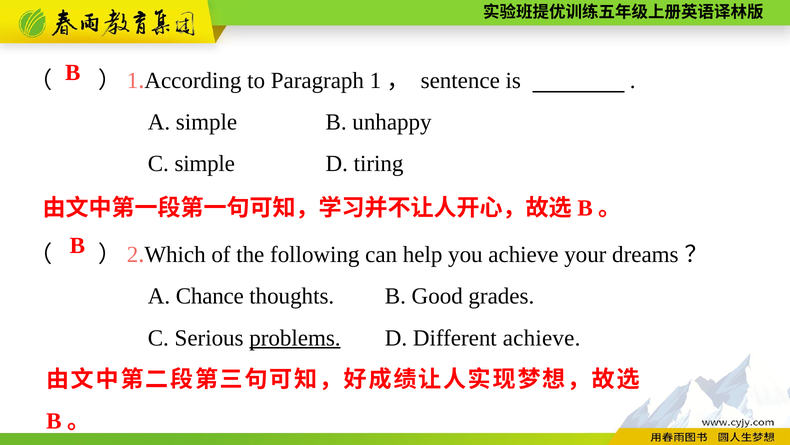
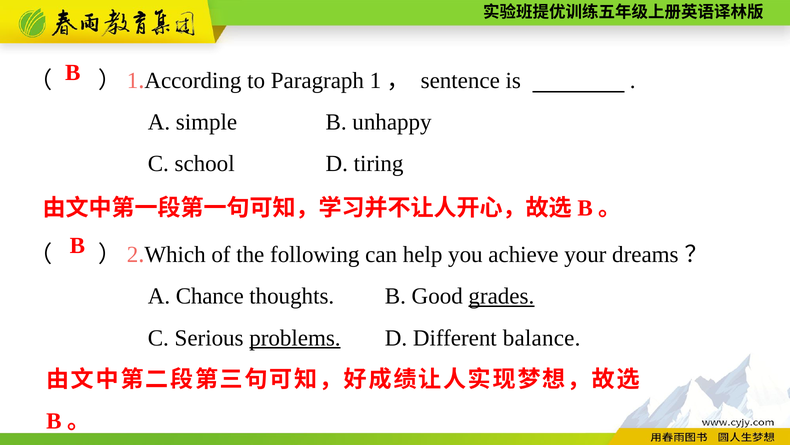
C simple: simple -> school
grades underline: none -> present
Different achieve: achieve -> balance
